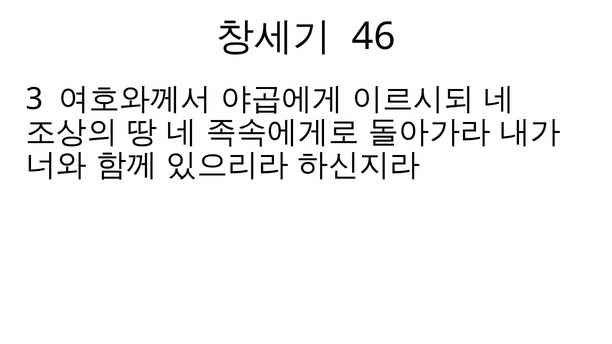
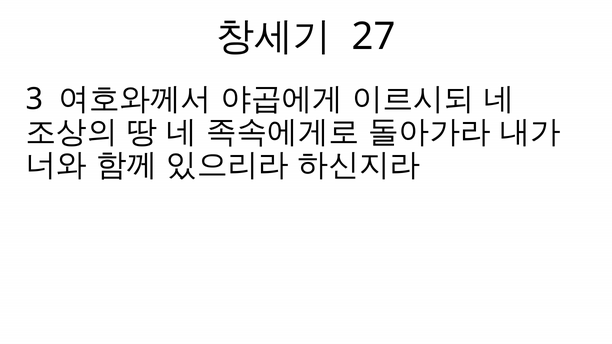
46: 46 -> 27
